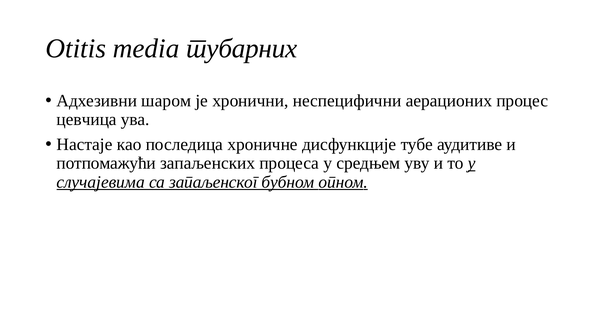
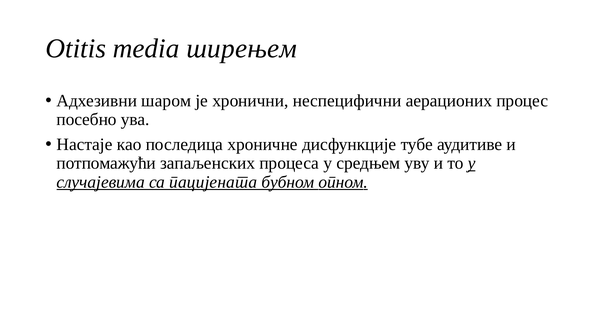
тубарних: тубарних -> ширењем
цевчица: цевчица -> посебно
запаљенског: запаљенског -> пацијената
